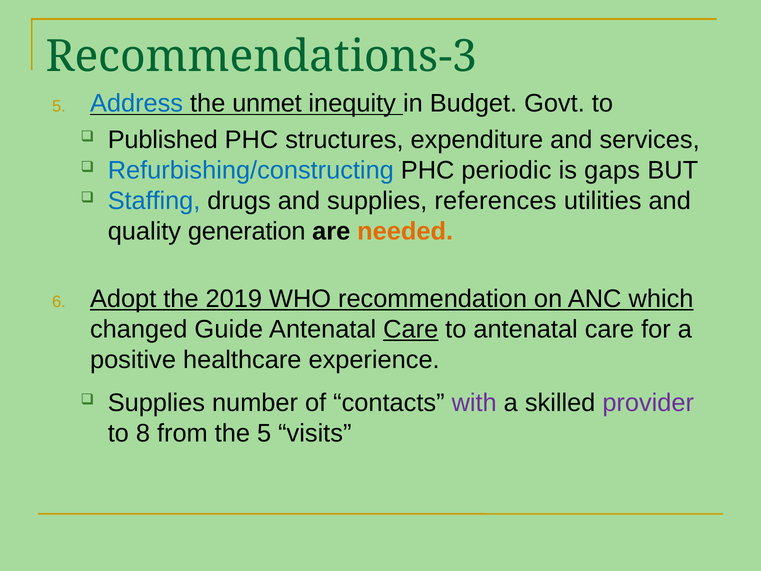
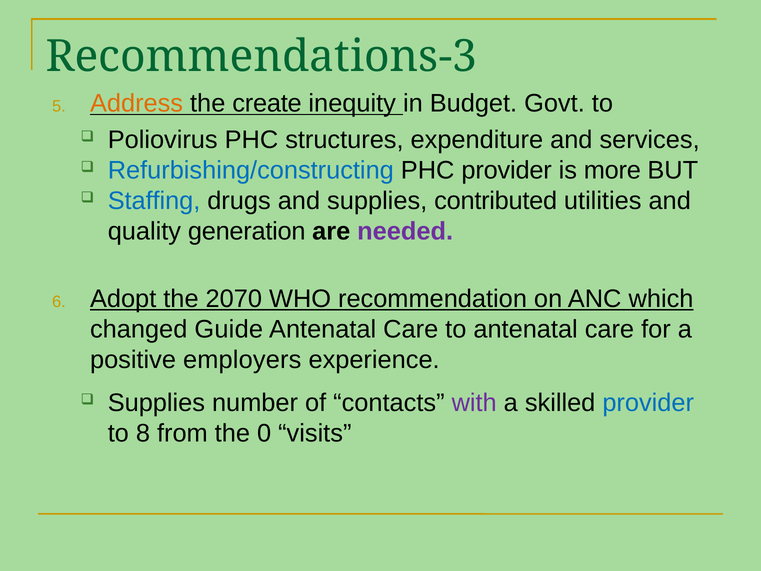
Address colour: blue -> orange
unmet: unmet -> create
Published: Published -> Poliovirus
PHC periodic: periodic -> provider
gaps: gaps -> more
references: references -> contributed
needed colour: orange -> purple
2019: 2019 -> 2070
Care at (411, 329) underline: present -> none
healthcare: healthcare -> employers
provider at (648, 403) colour: purple -> blue
the 5: 5 -> 0
